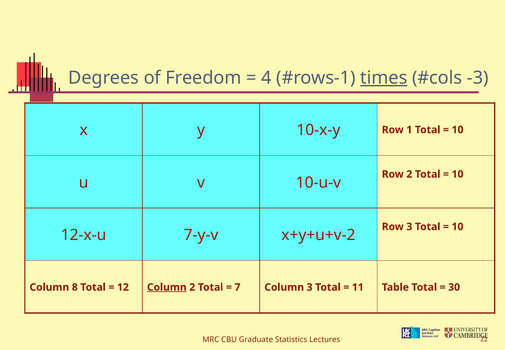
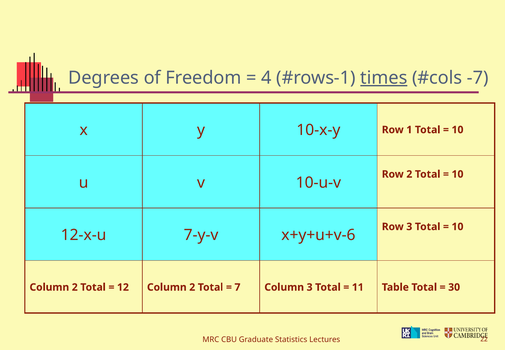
-3: -3 -> -7
x+y+u+v-2: x+y+u+v-2 -> x+y+u+v-6
8 at (75, 287): 8 -> 2
Column at (167, 287) underline: present -> none
